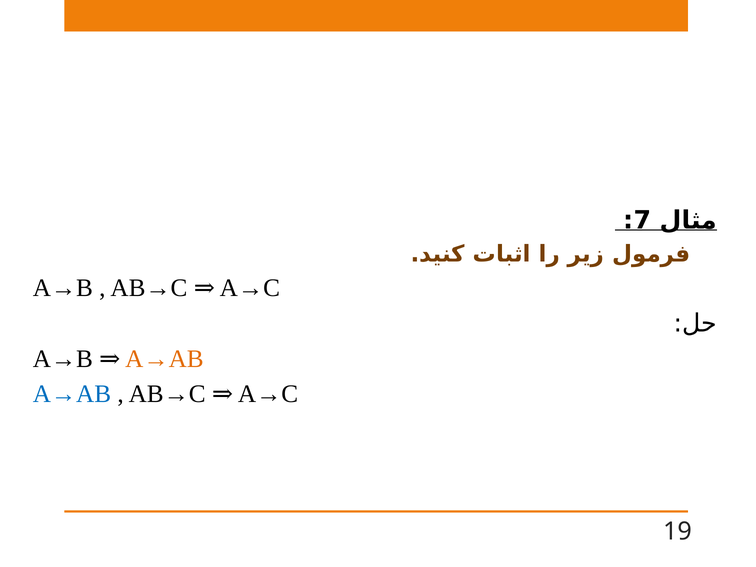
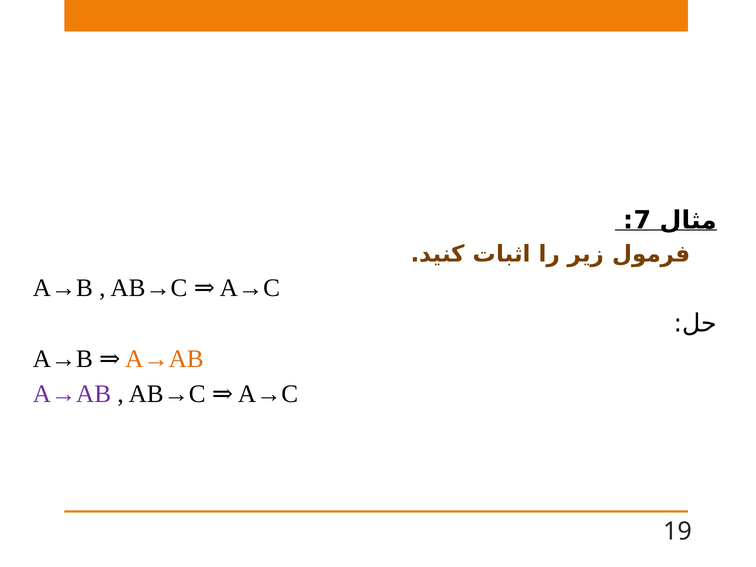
A→AB at (72, 394) colour: blue -> purple
